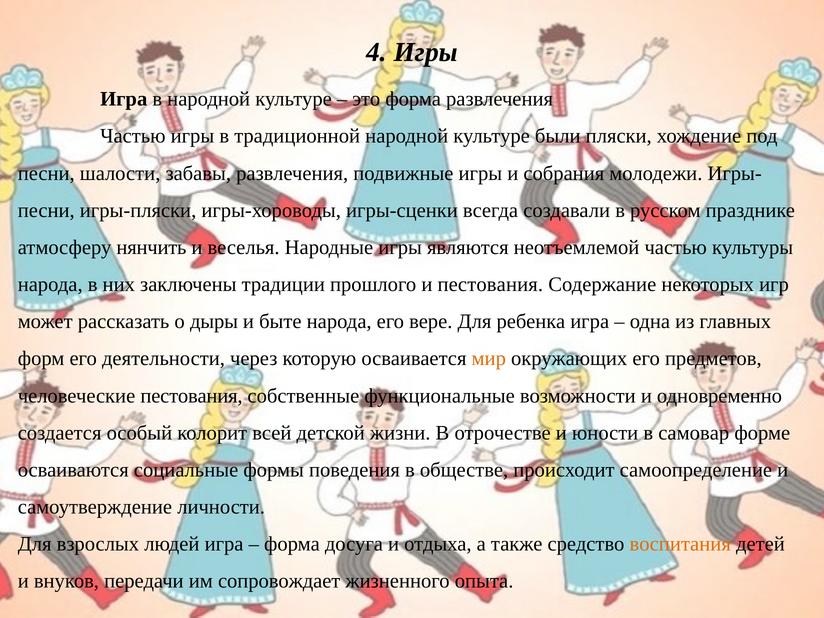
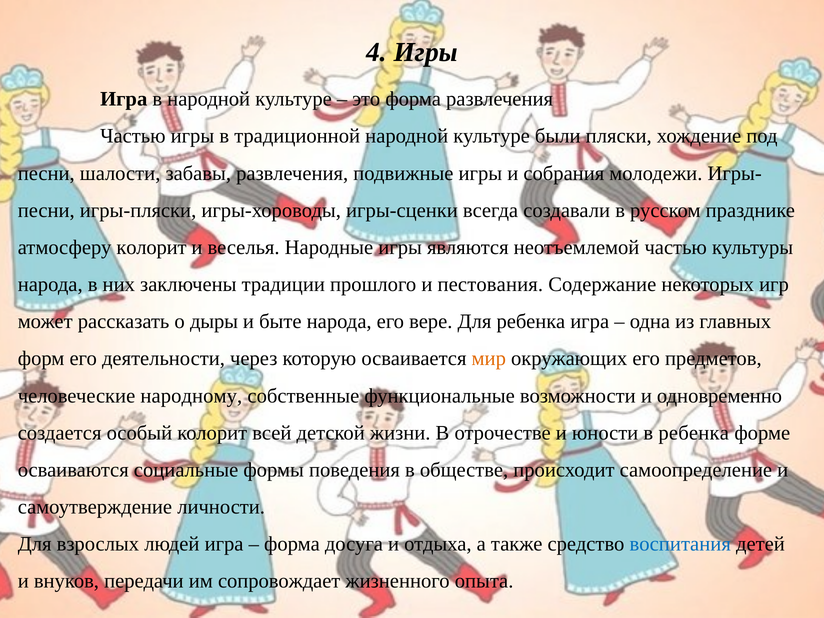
атмосферу нянчить: нянчить -> колорит
человеческие пестования: пестования -> народному
в самовар: самовар -> ребенка
воспитания colour: orange -> blue
